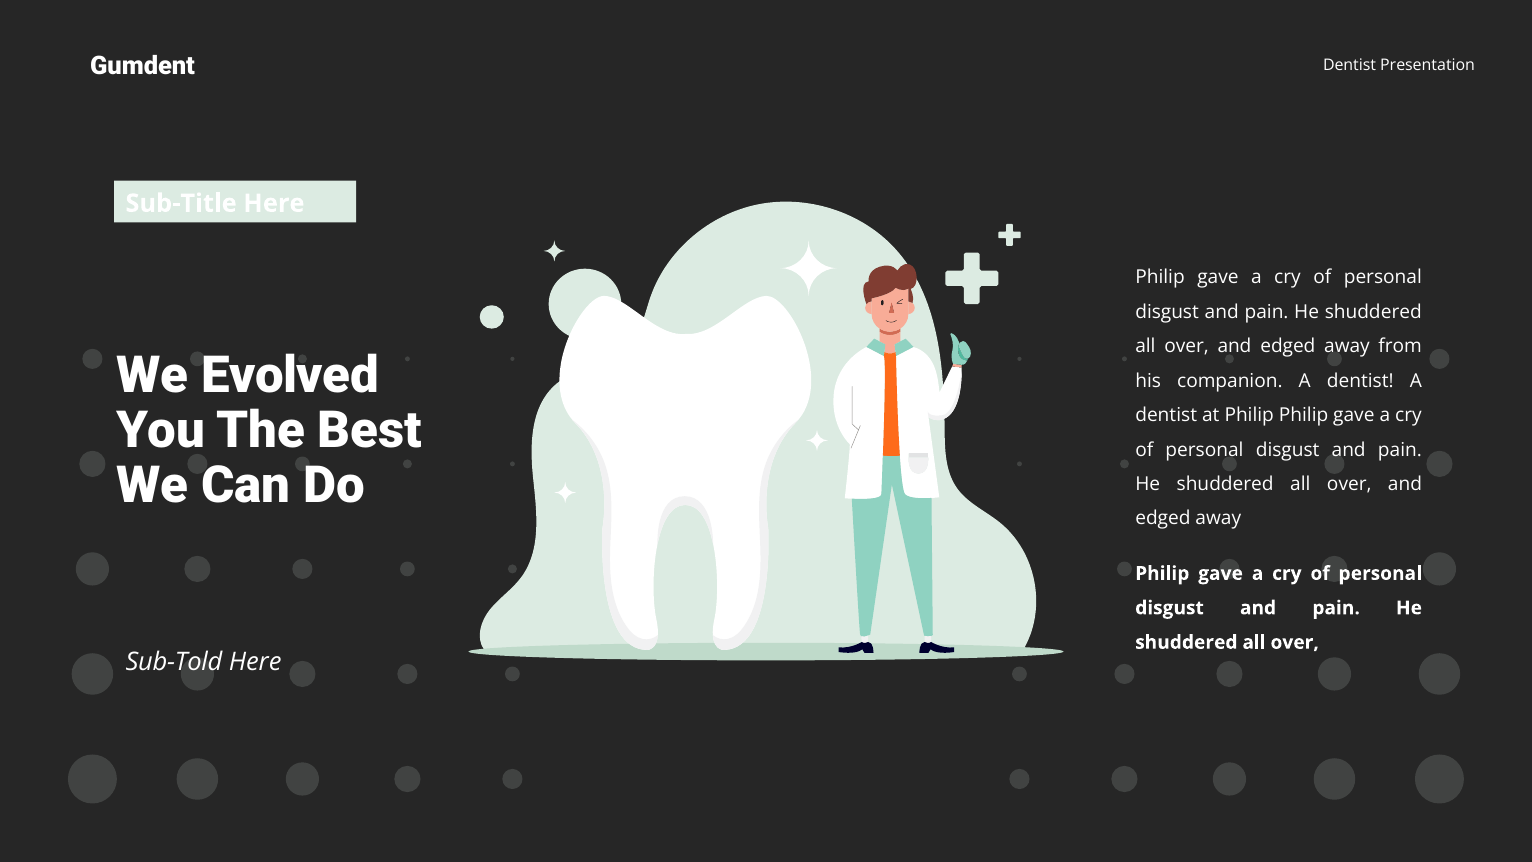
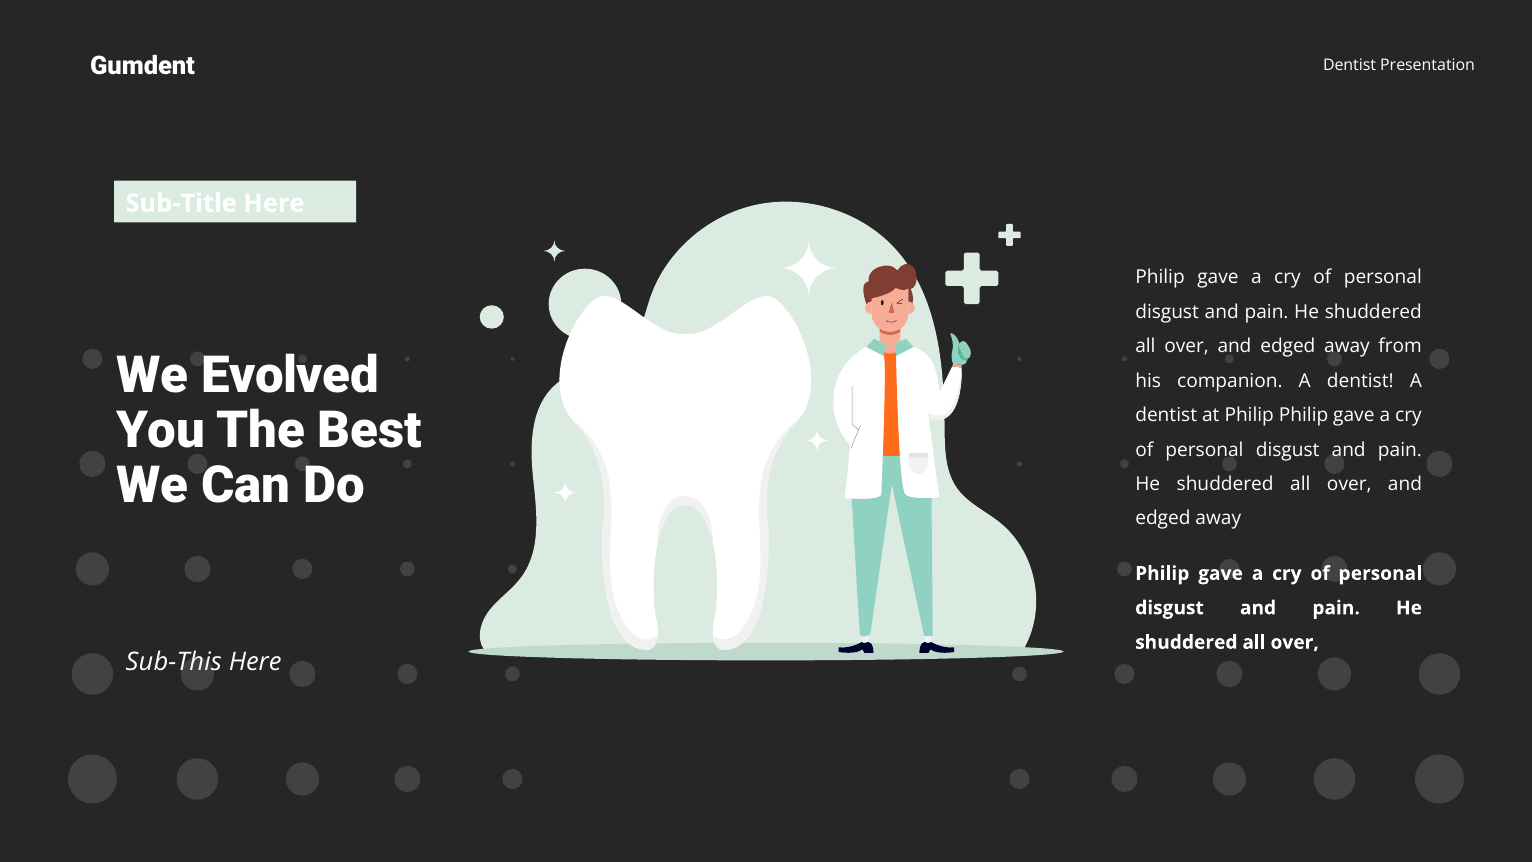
Sub-Told: Sub-Told -> Sub-This
